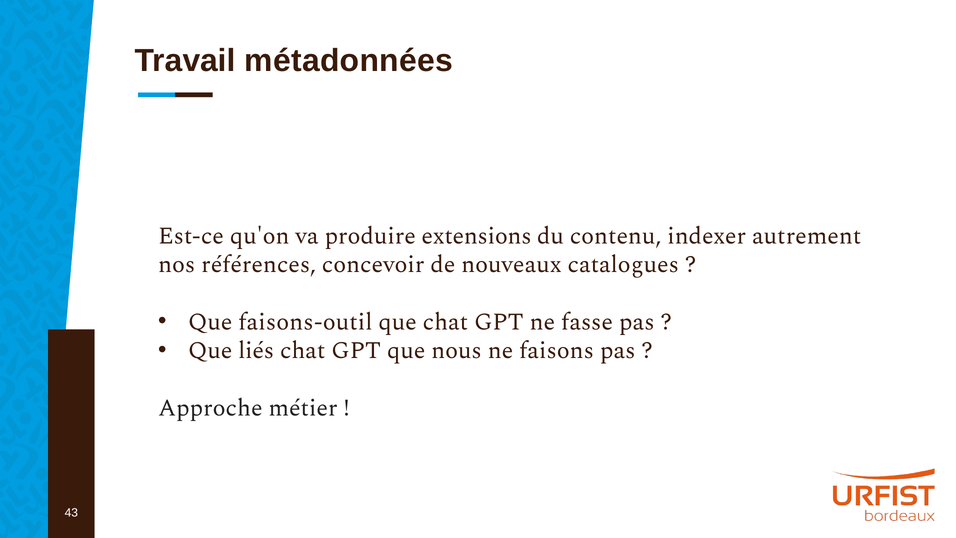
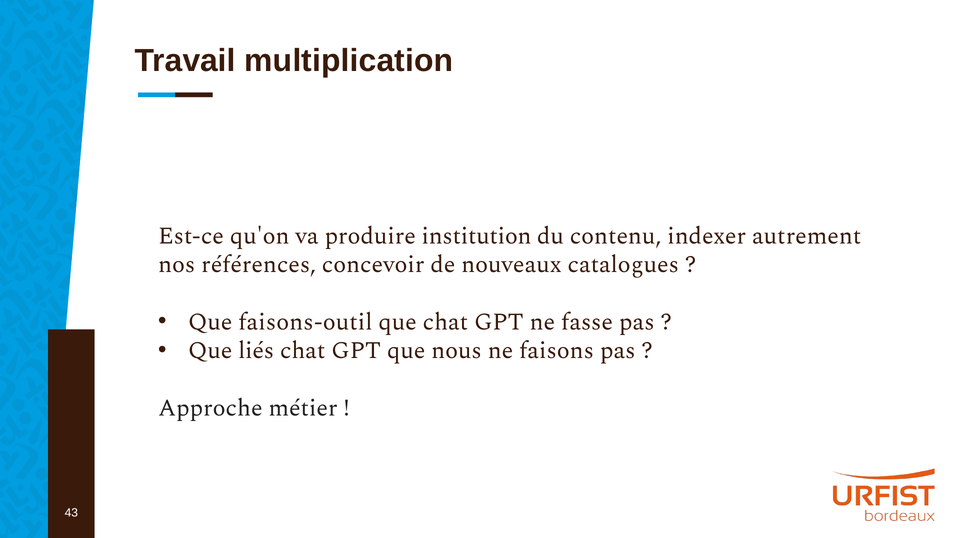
métadonnées: métadonnées -> multiplication
extensions: extensions -> institution
